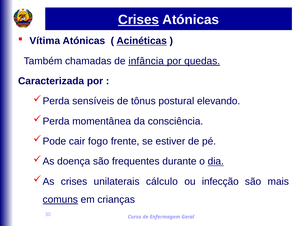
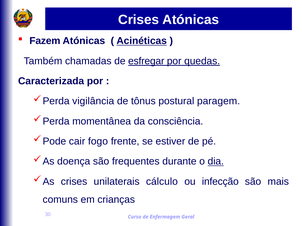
Crises at (139, 20) underline: present -> none
Vítima: Vítima -> Fazem
infância: infância -> esfregar
sensíveis: sensíveis -> vigilância
elevando: elevando -> paragem
comuns underline: present -> none
